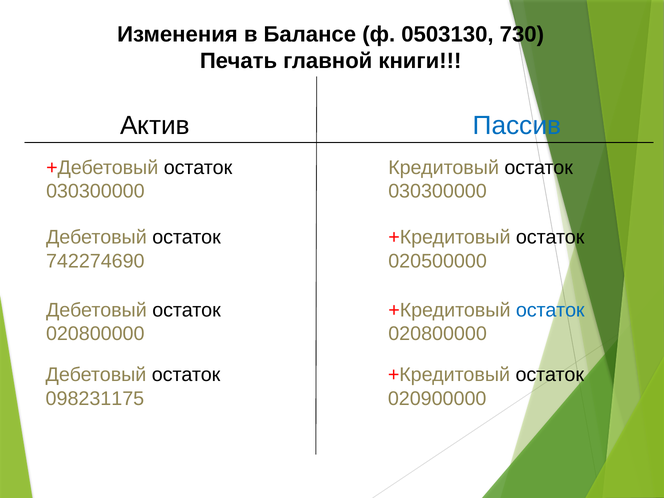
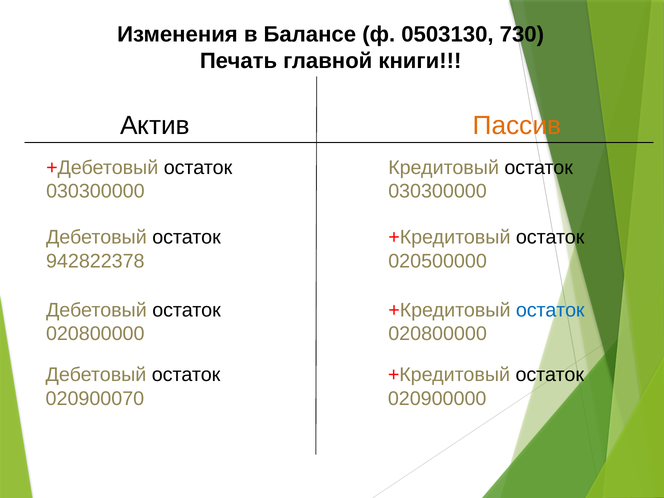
Пассив colour: blue -> orange
742274690: 742274690 -> 942822378
098231175: 098231175 -> 020900070
